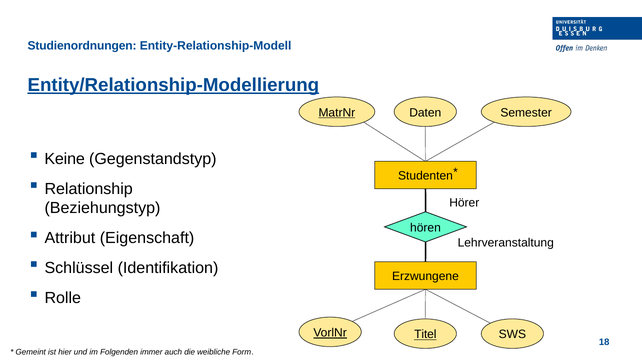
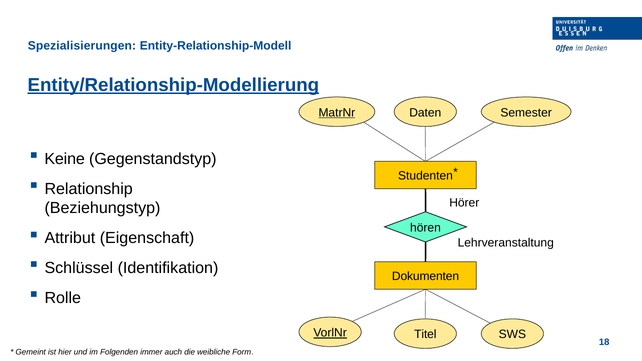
Studienordnungen: Studienordnungen -> Spezialisierungen
Erzwungene: Erzwungene -> Dokumenten
Titel underline: present -> none
